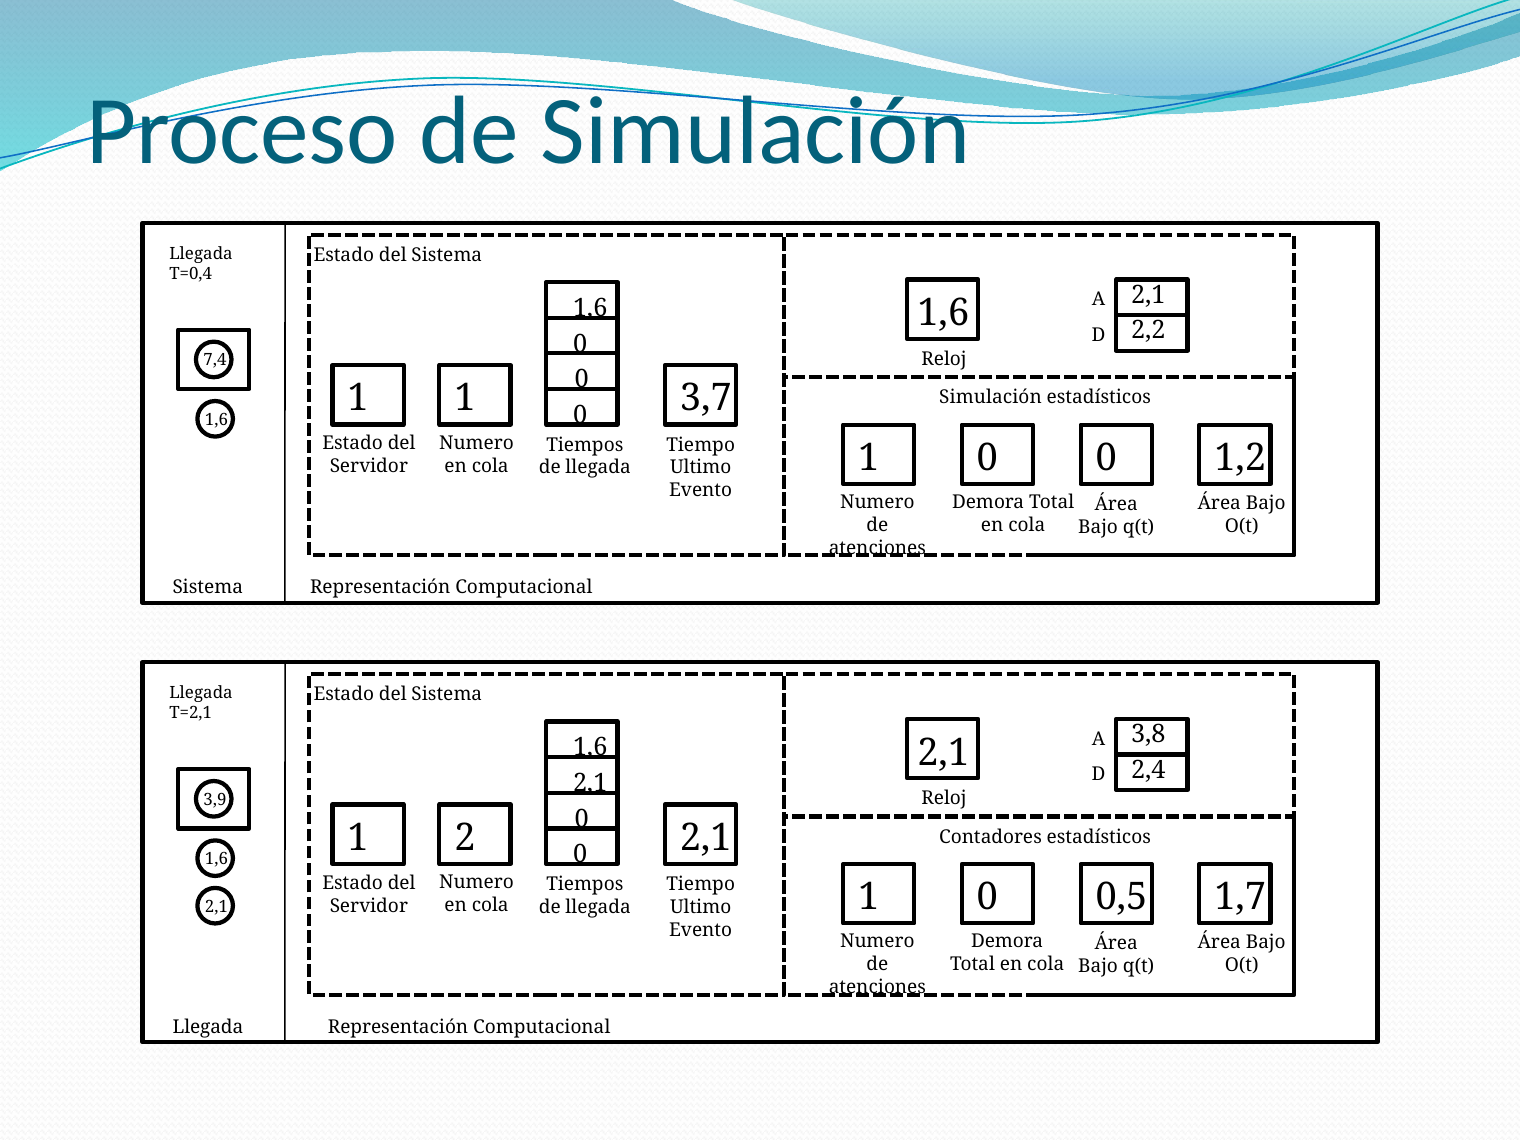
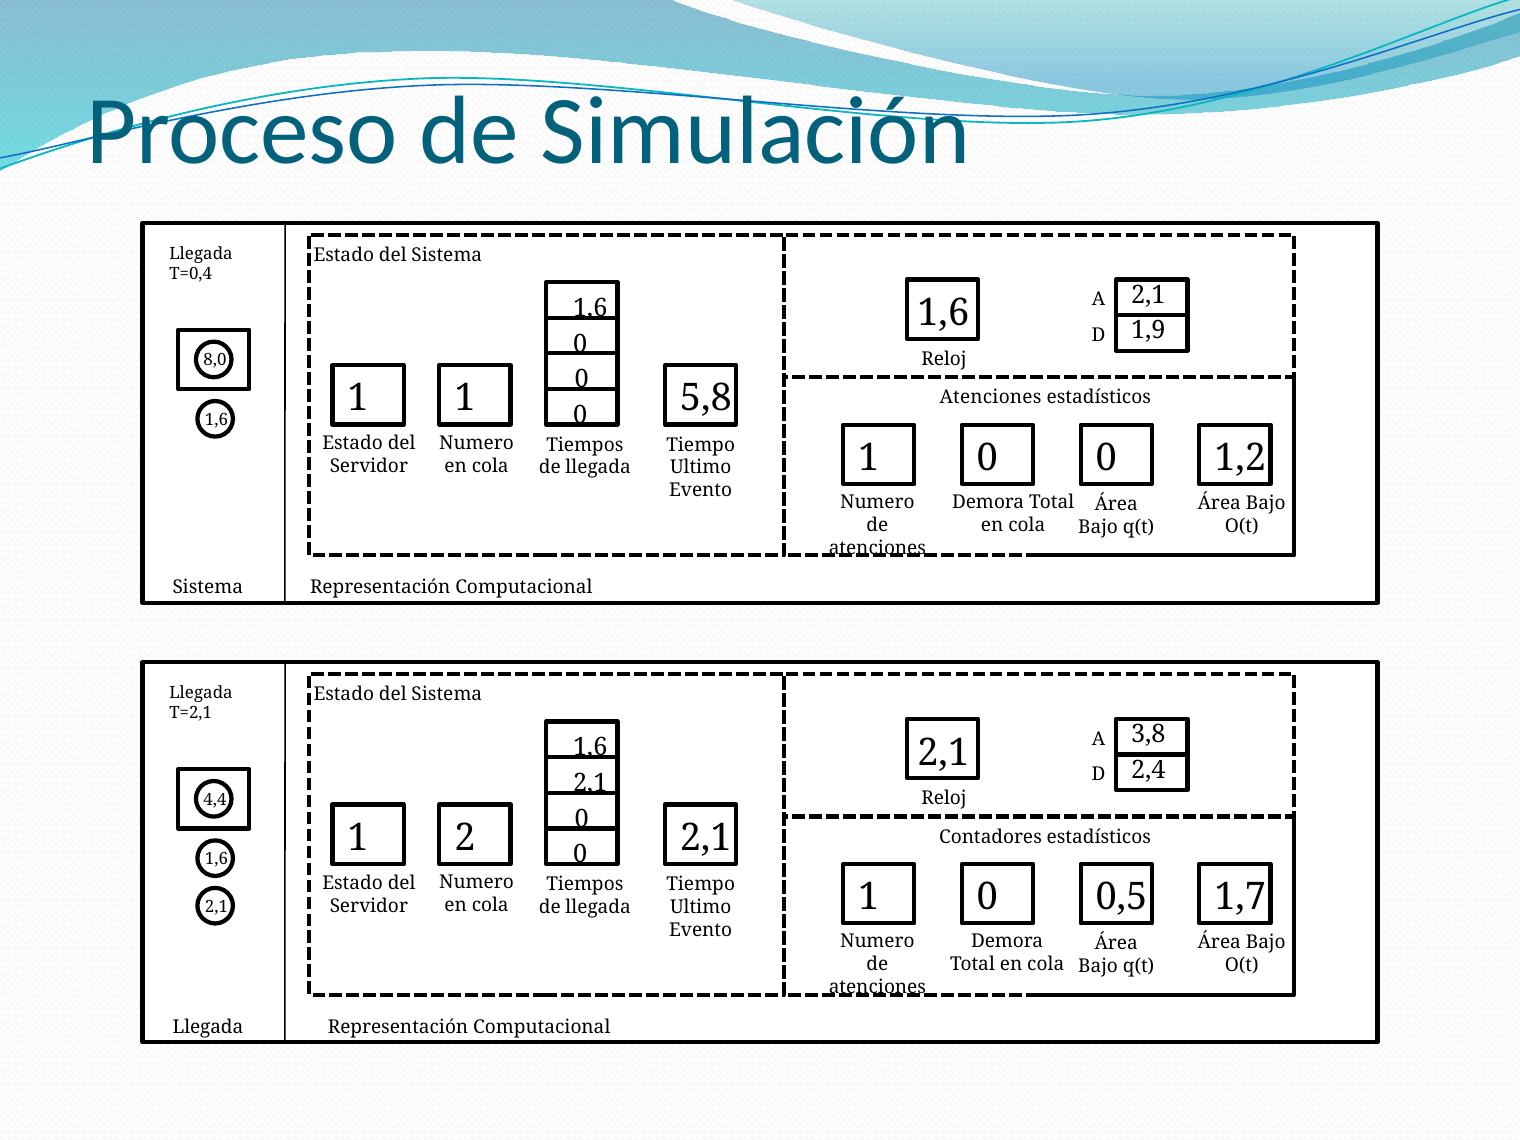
2,2: 2,2 -> 1,9
7,4: 7,4 -> 8,0
3,7: 3,7 -> 5,8
Simulación at (991, 397): Simulación -> Atenciones
3,9: 3,9 -> 4,4
